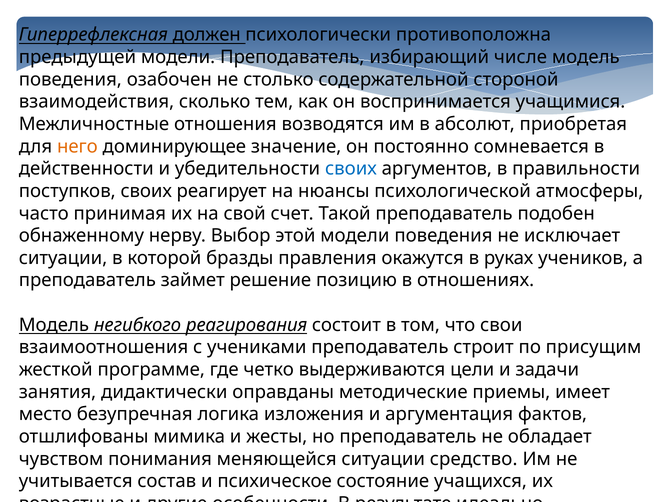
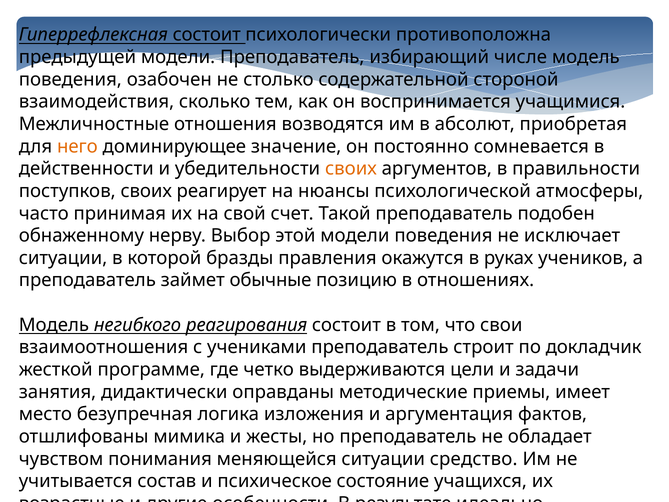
Гиперрефлексная должен: должен -> состоит
своих at (351, 169) colour: blue -> orange
решение: решение -> обычные
присущим: присущим -> докладчик
